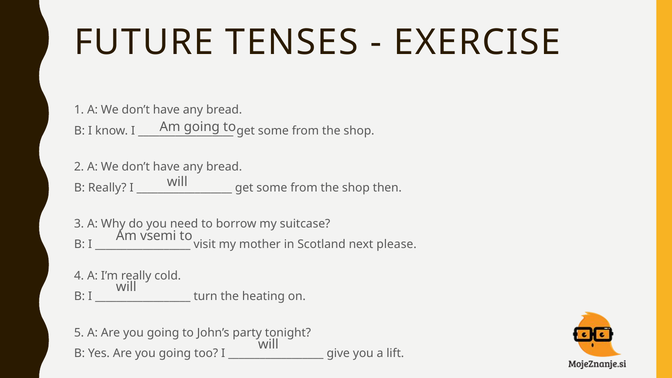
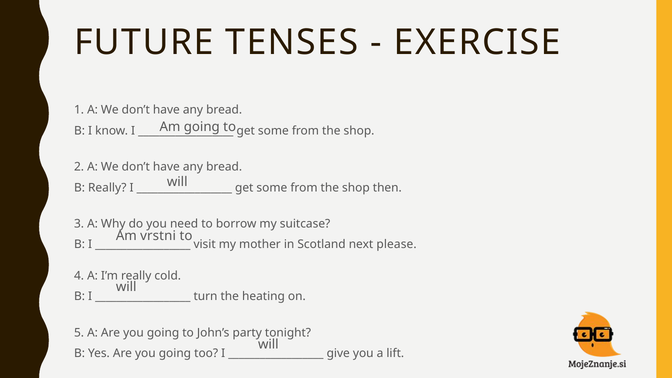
vsemi: vsemi -> vrstni
